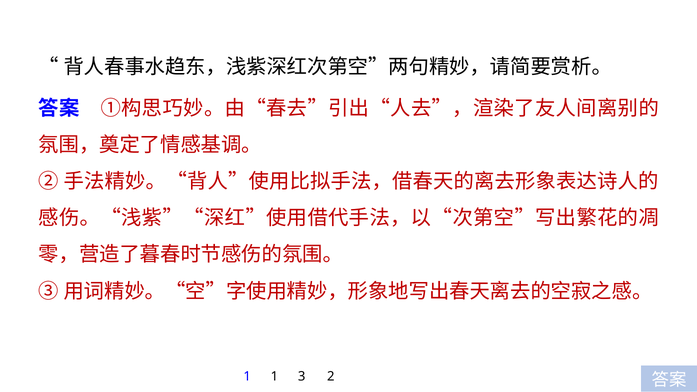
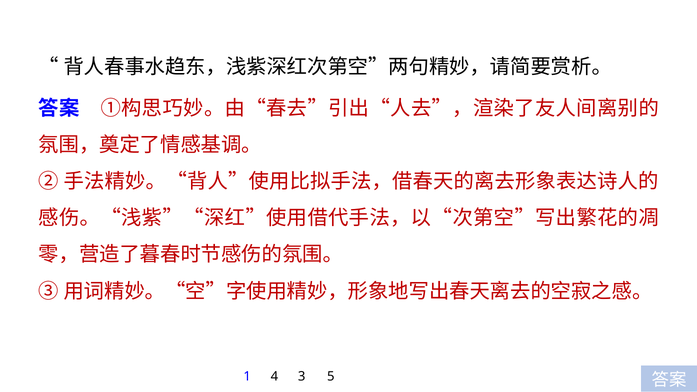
1 1: 1 -> 4
2: 2 -> 5
